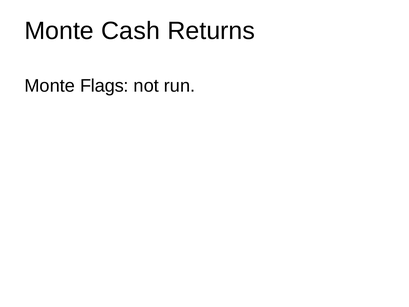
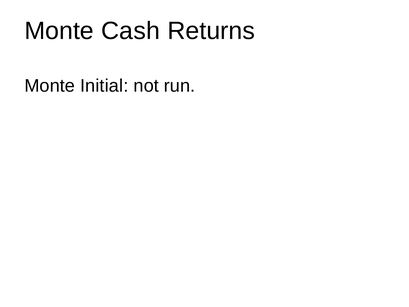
Flags: Flags -> Initial
